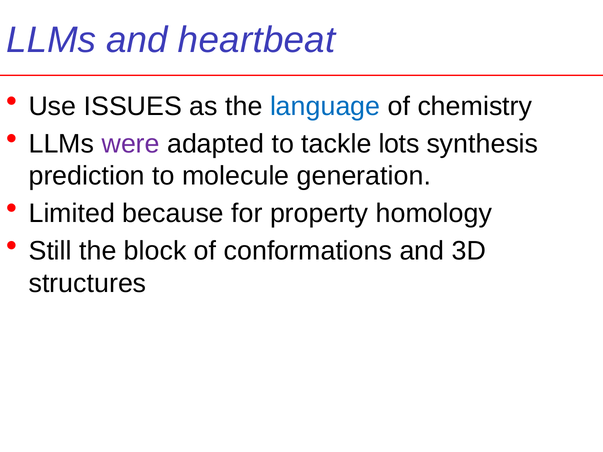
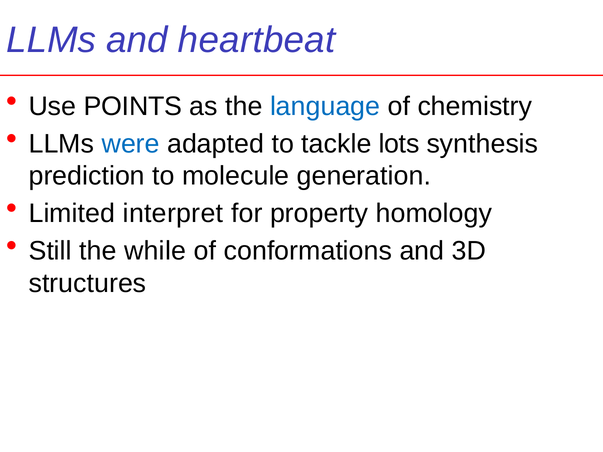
ISSUES: ISSUES -> POINTS
were colour: purple -> blue
because: because -> interpret
block: block -> while
